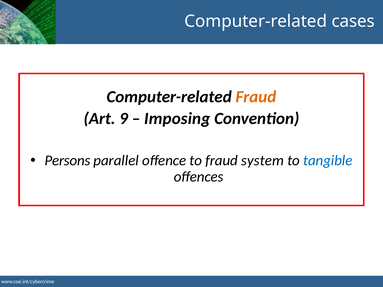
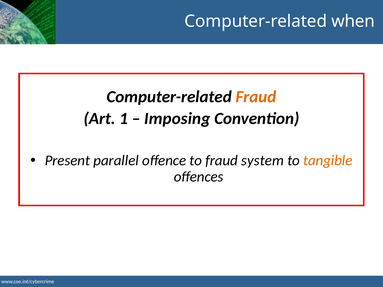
cases: cases -> when
9: 9 -> 1
Persons: Persons -> Present
tangible colour: blue -> orange
